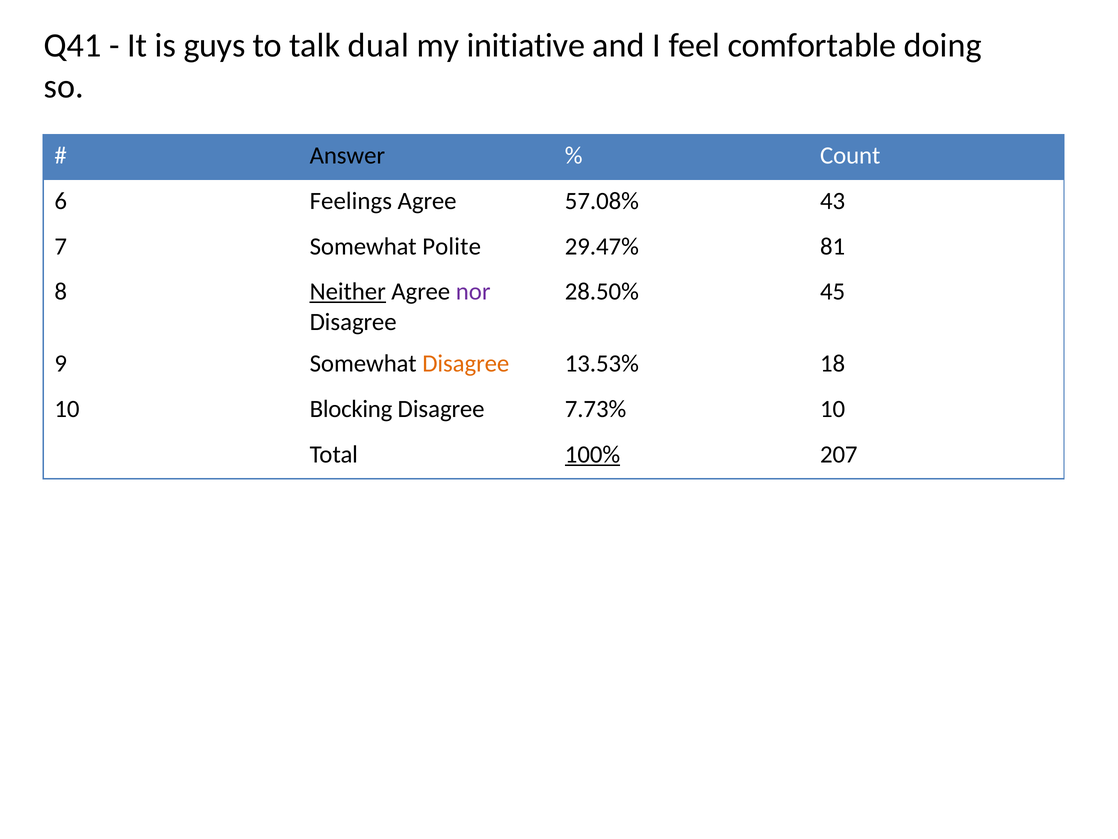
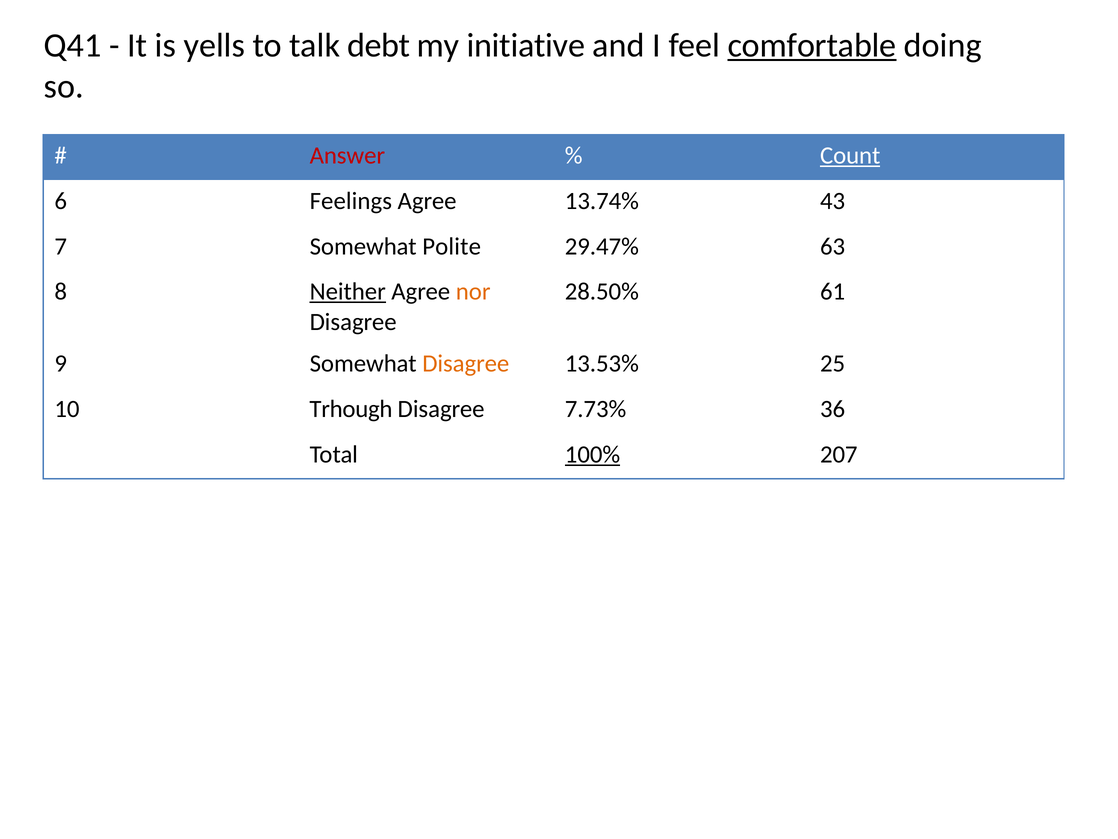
guys: guys -> yells
dual: dual -> debt
comfortable underline: none -> present
Answer colour: black -> red
Count underline: none -> present
57.08%: 57.08% -> 13.74%
81: 81 -> 63
nor colour: purple -> orange
45: 45 -> 61
18: 18 -> 25
Blocking: Blocking -> Trhough
7.73% 10: 10 -> 36
